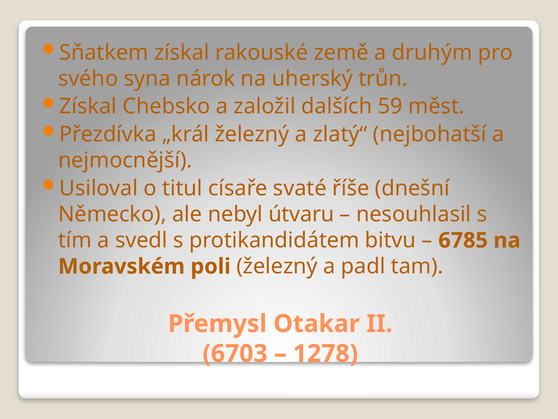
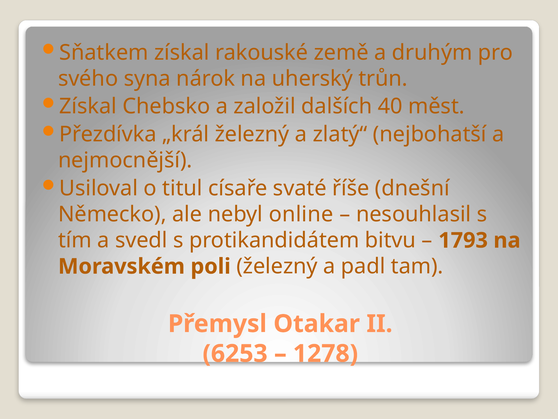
59: 59 -> 40
útvaru: útvaru -> online
6785: 6785 -> 1793
6703: 6703 -> 6253
